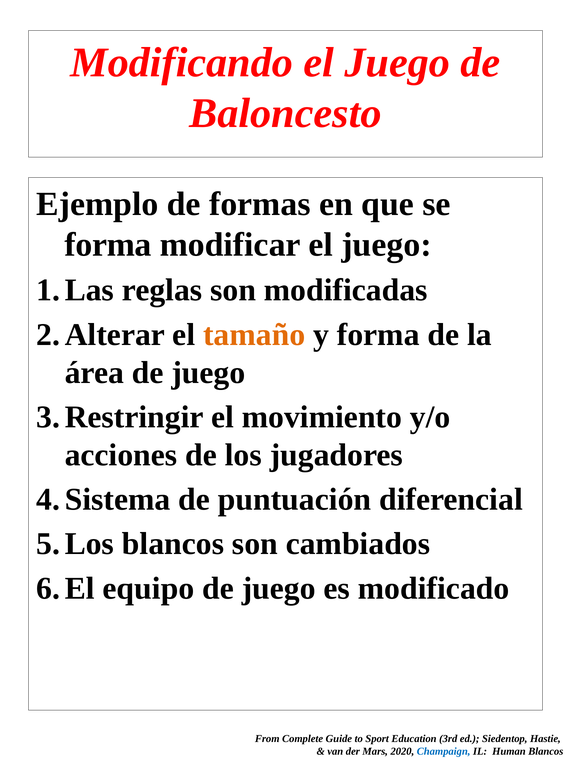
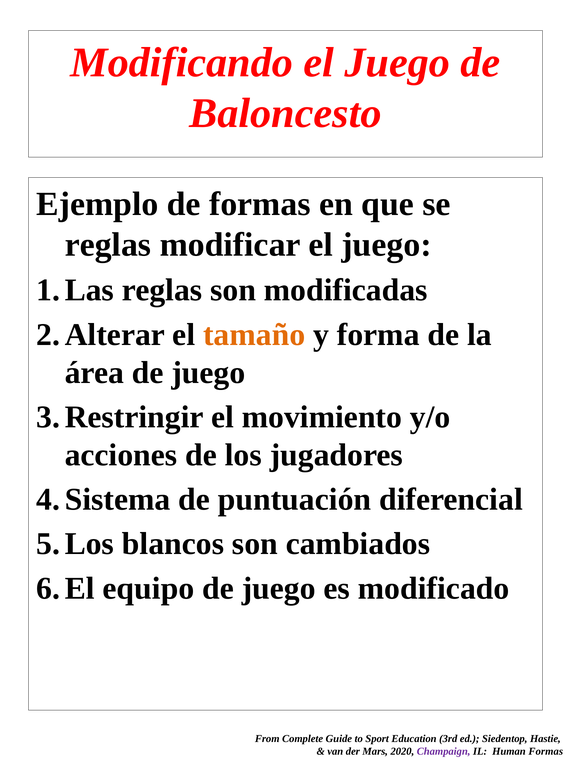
forma at (108, 245): forma -> reglas
Champaign colour: blue -> purple
Human Blancos: Blancos -> Formas
